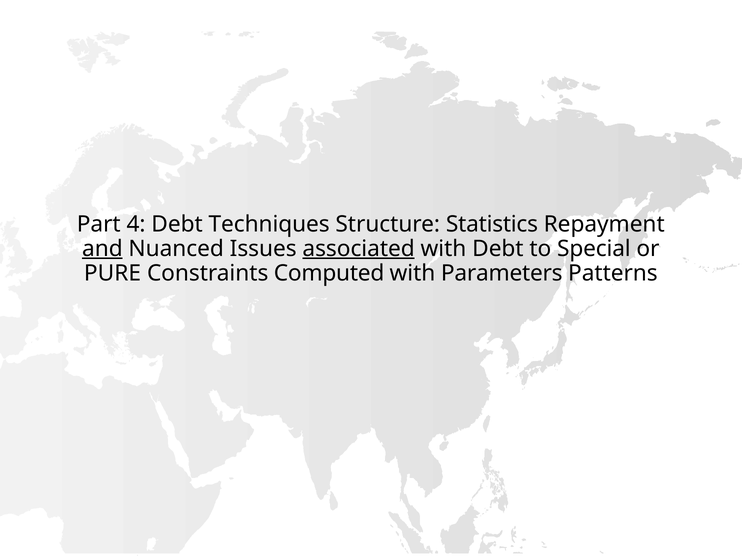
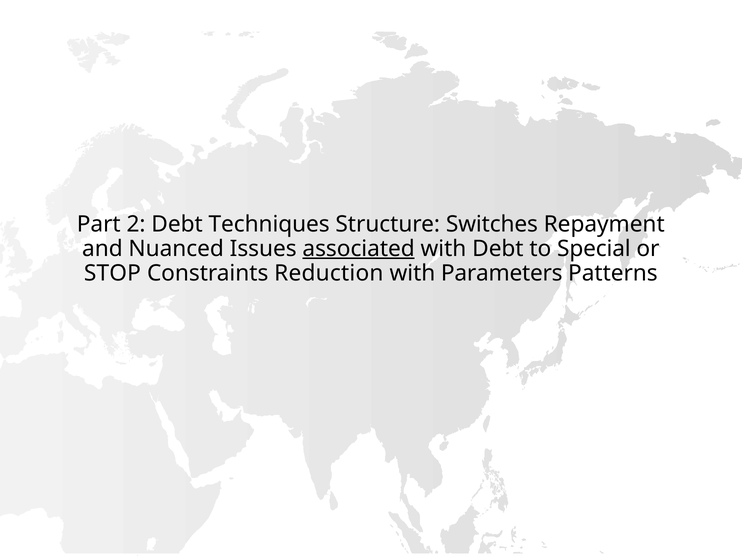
4: 4 -> 2
Statistics: Statistics -> Switches
and underline: present -> none
PURE: PURE -> STOP
Computed: Computed -> Reduction
